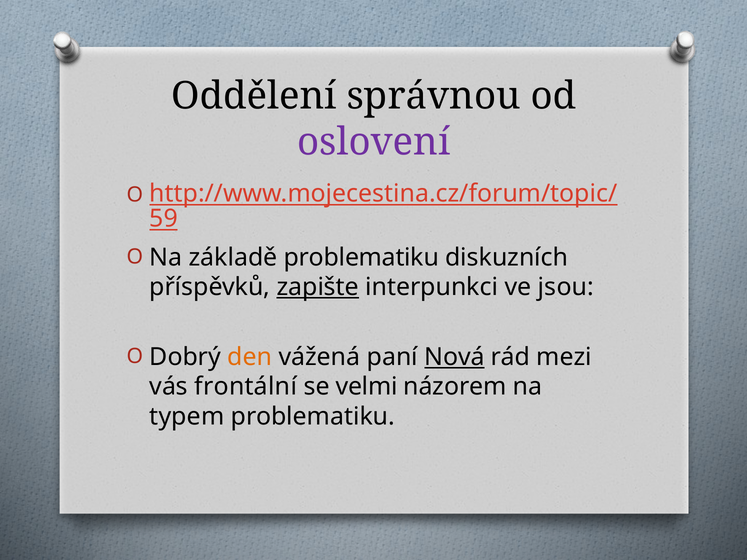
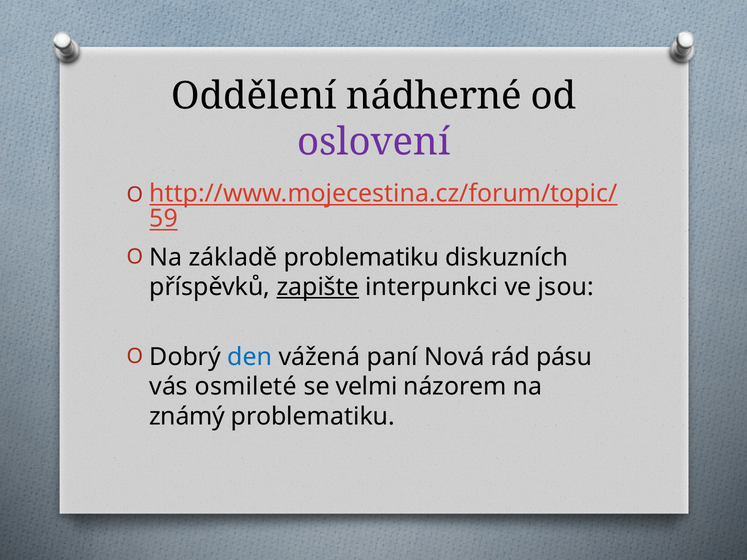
správnou: správnou -> nádherné
den colour: orange -> blue
Nová underline: present -> none
mezi: mezi -> pásu
frontální: frontální -> osmileté
typem: typem -> známý
